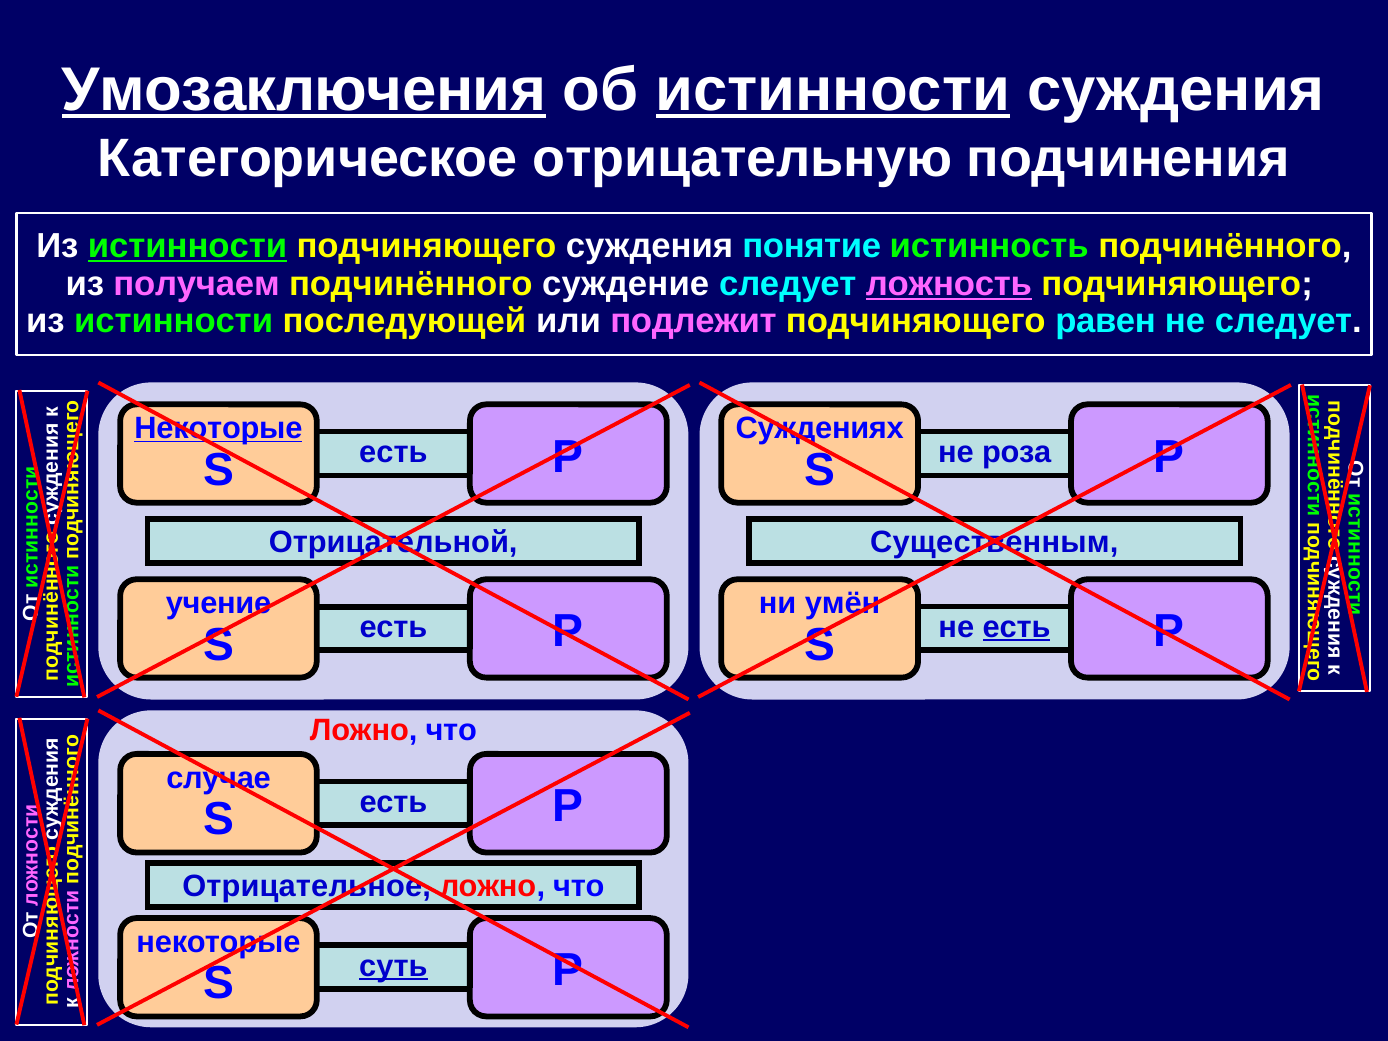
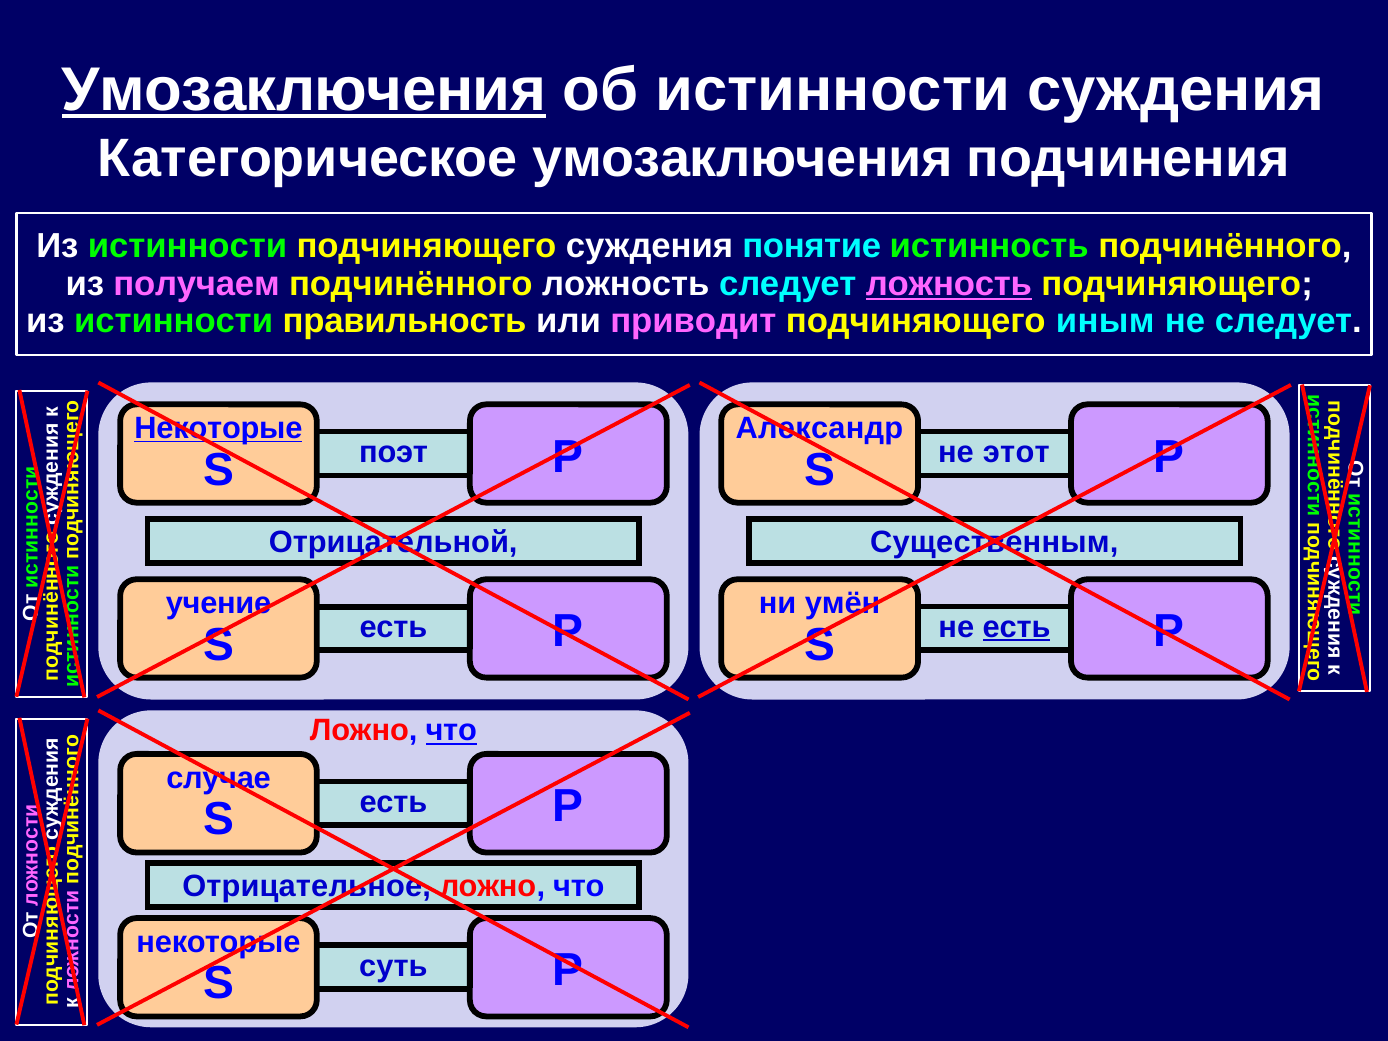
истинности at (833, 90) underline: present -> none
Категорическое отрицательную: отрицательную -> умозаключения
истинности at (188, 246) underline: present -> none
подчинённого суждение: суждение -> ложность
последующей: последующей -> правильность
подлежит: подлежит -> приводит
равен: равен -> иным
Суждениях: Суждениях -> Александр
есть at (393, 452): есть -> поэт
роза: роза -> этот
что at (451, 730) underline: none -> present
суть underline: present -> none
